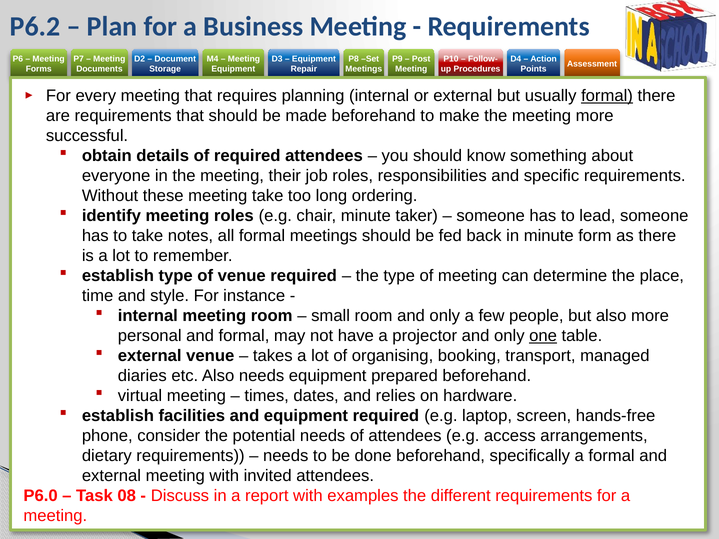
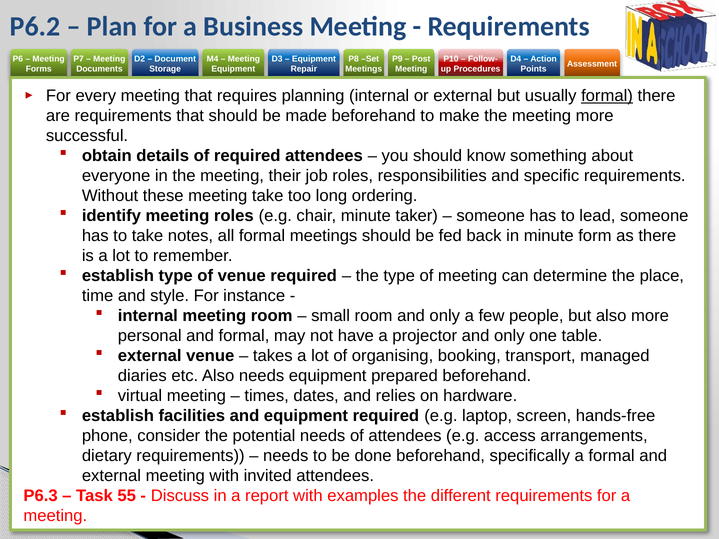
one underline: present -> none
P6.0: P6.0 -> P6.3
08: 08 -> 55
